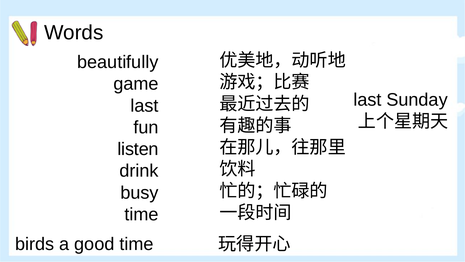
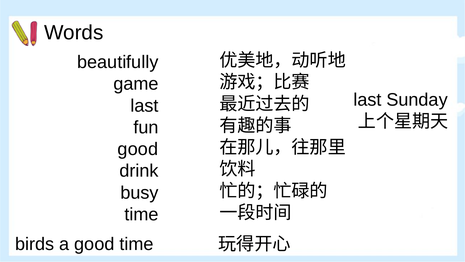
listen at (138, 149): listen -> good
